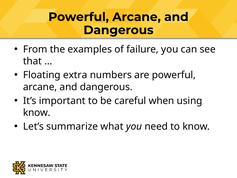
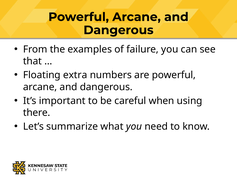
know at (37, 112): know -> there
